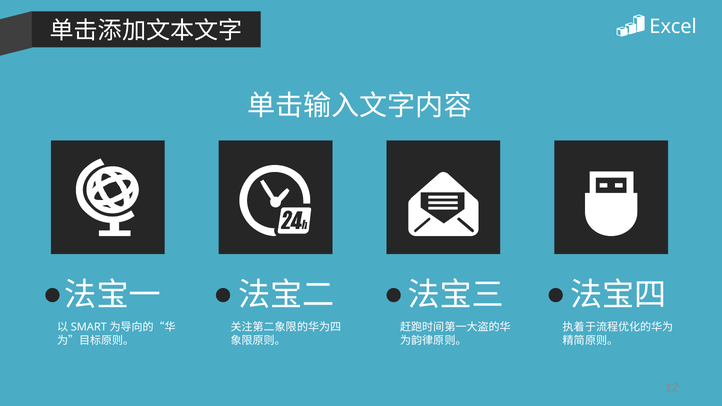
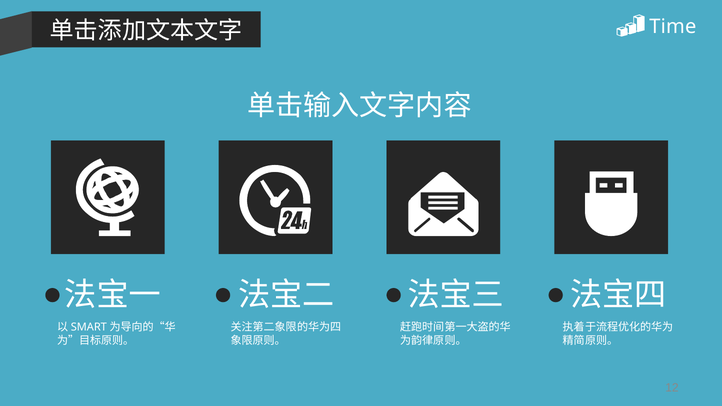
Excel: Excel -> Time
